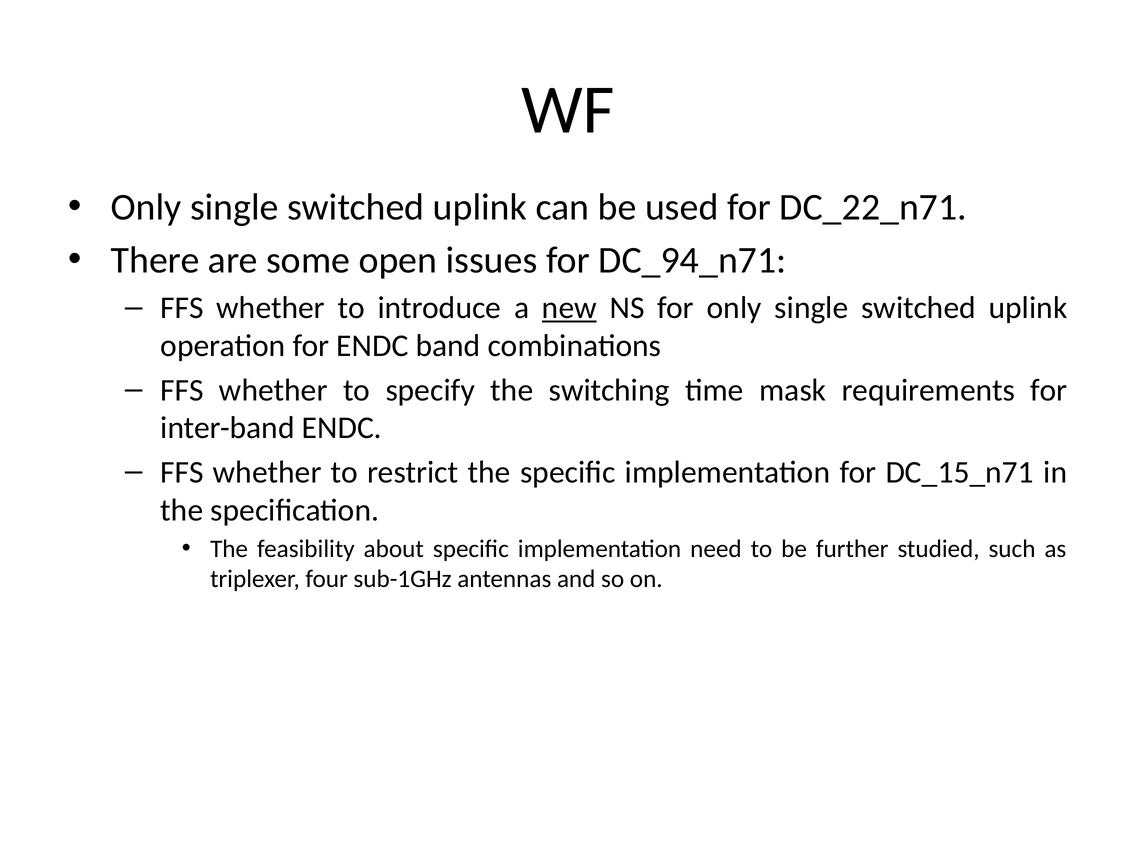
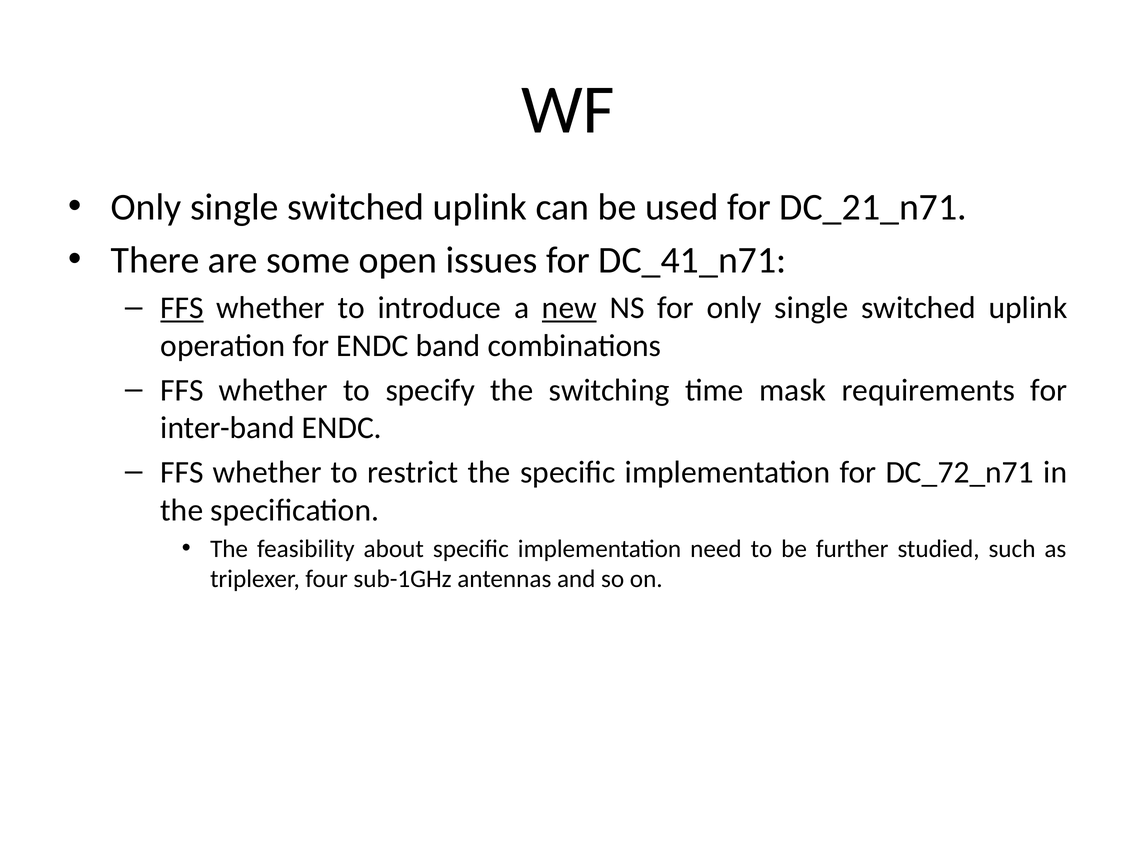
DC_22_n71: DC_22_n71 -> DC_21_n71
DC_94_n71: DC_94_n71 -> DC_41_n71
FFS at (182, 308) underline: none -> present
DC_15_n71: DC_15_n71 -> DC_72_n71
